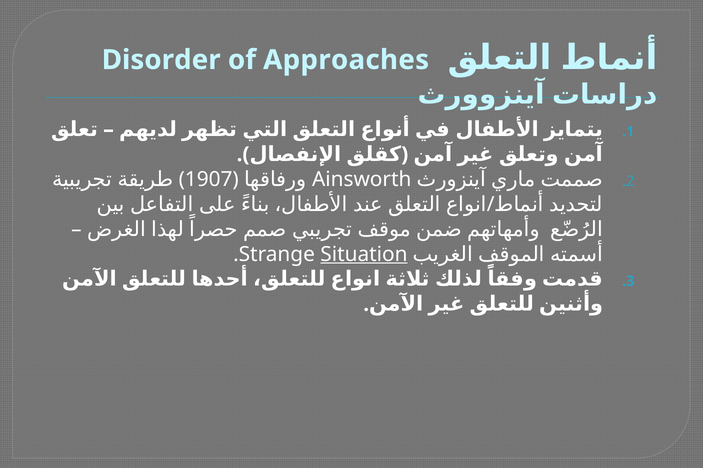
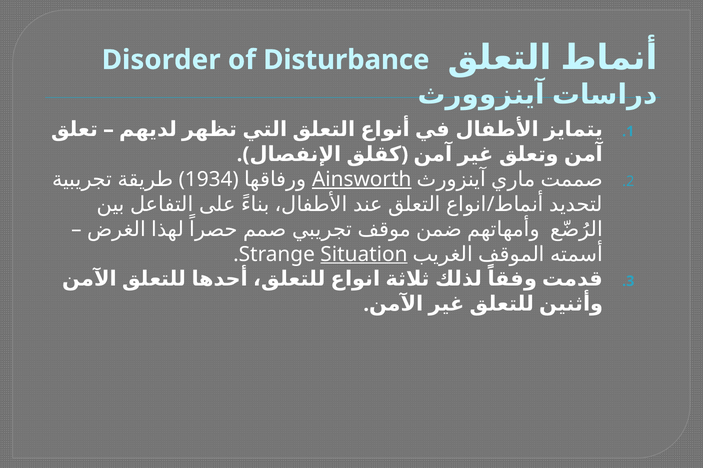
Approaches: Approaches -> Disturbance
1907: 1907 -> 1934
Ainsworth underline: none -> present
